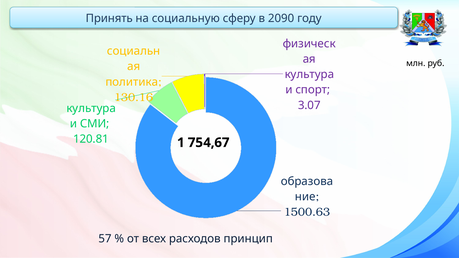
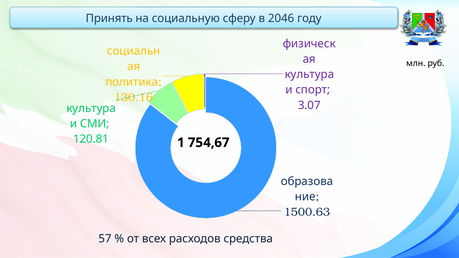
2090: 2090 -> 2046
принцип: принцип -> средства
